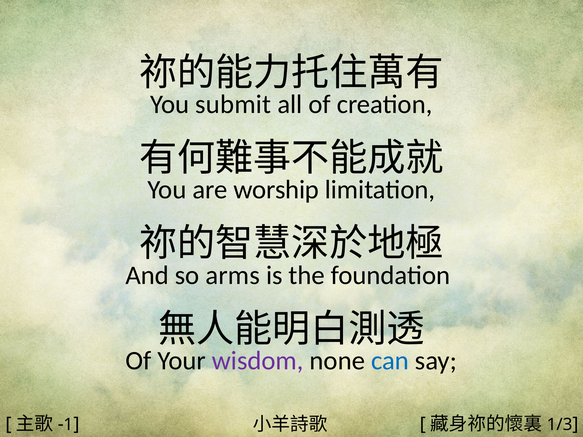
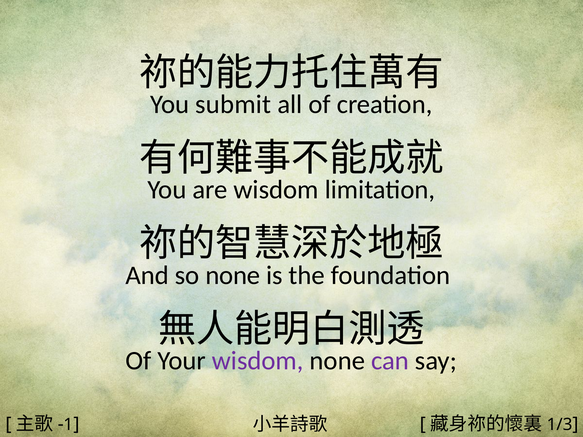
are worship: worship -> wisdom
so arms: arms -> none
can colour: blue -> purple
